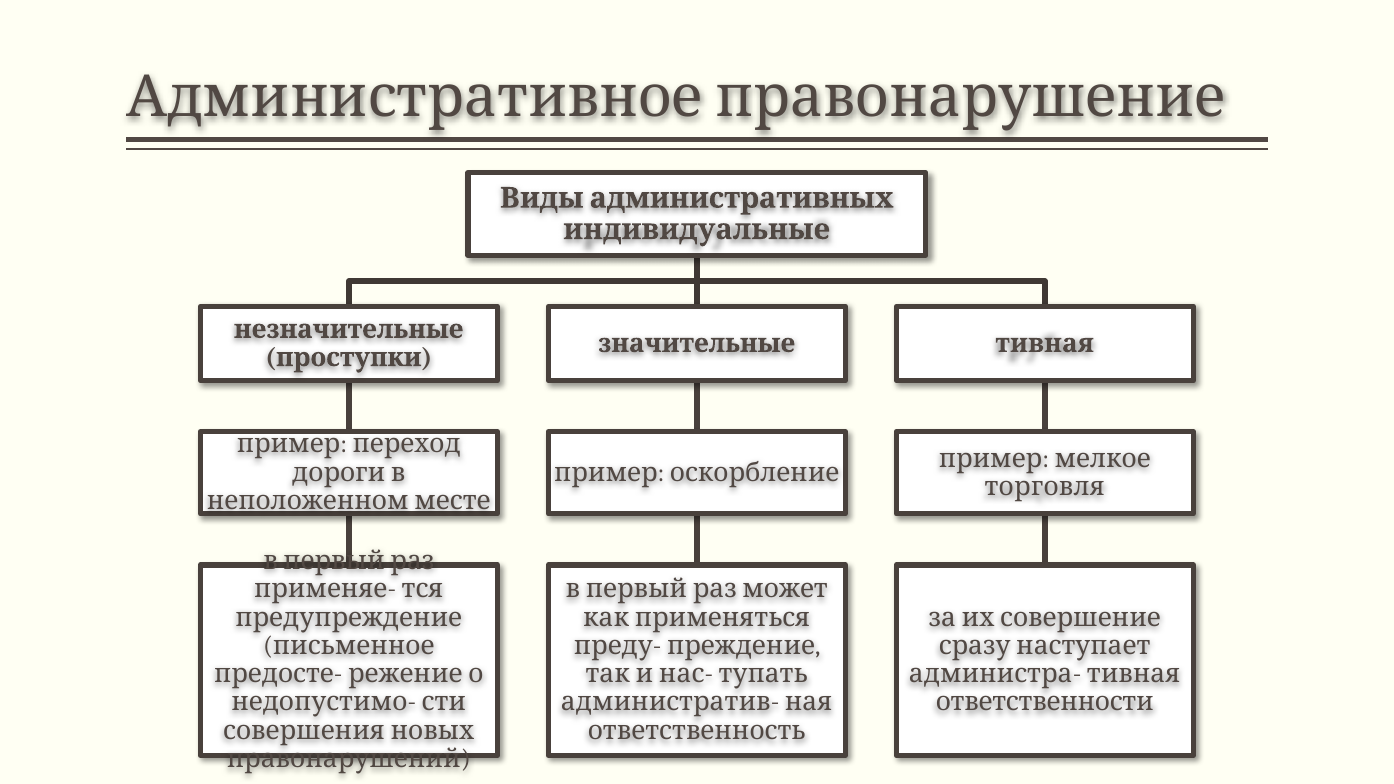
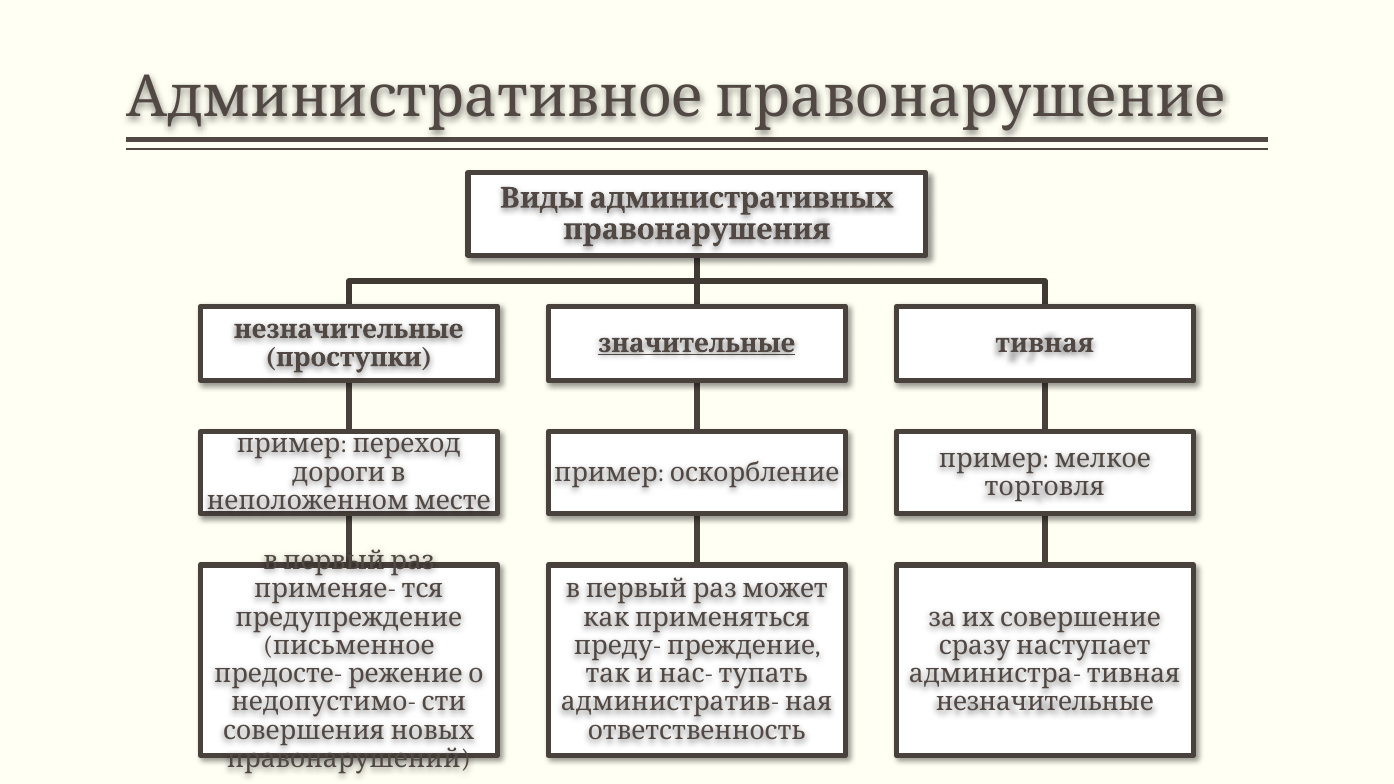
индивидуальные: индивидуальные -> правонарушения
значительные underline: none -> present
ответственности at (1045, 702): ответственности -> незначительные
